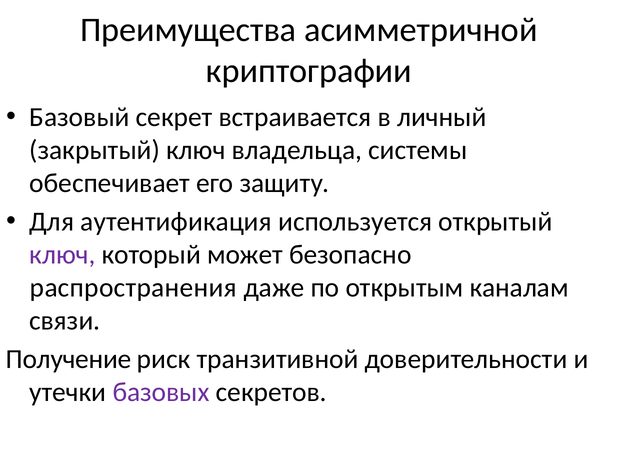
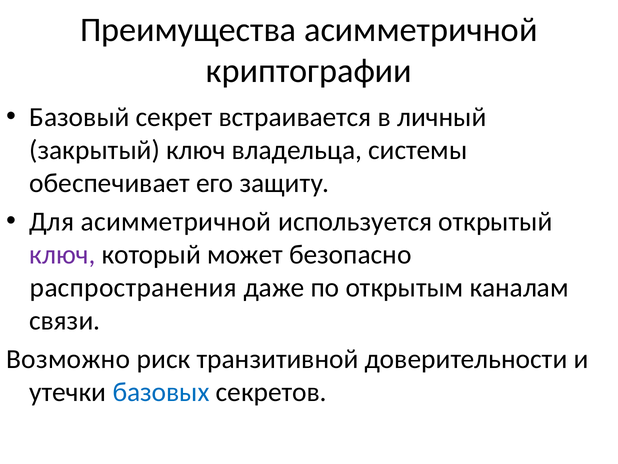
Для аутентификация: аутентификация -> асимметричной
Получение: Получение -> Возможно
базовых colour: purple -> blue
